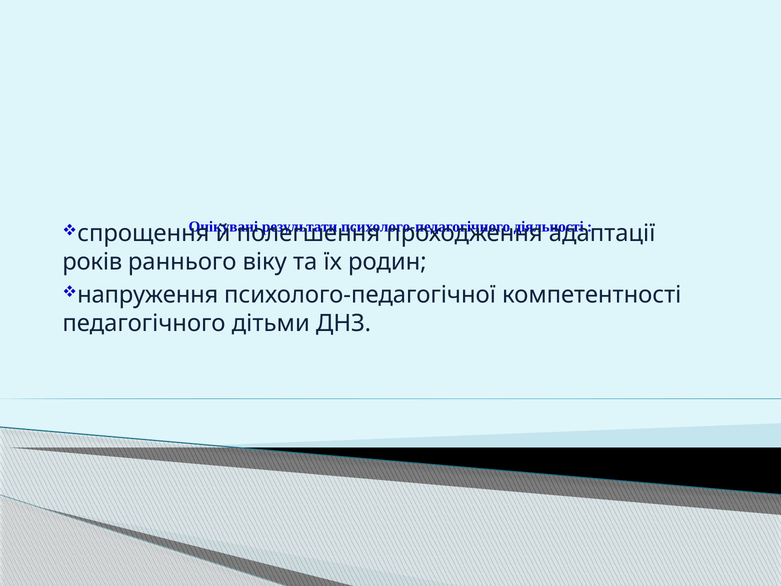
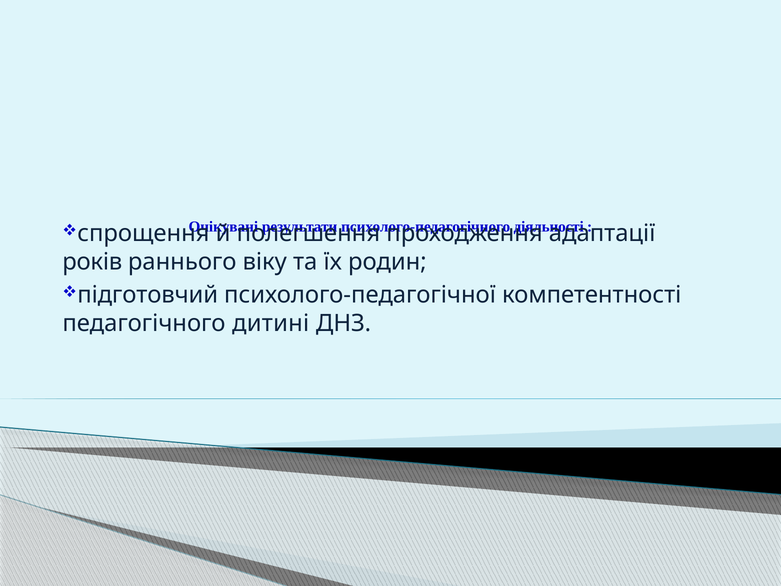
напруження: напруження -> підготовчий
дітьми: дітьми -> дитині
